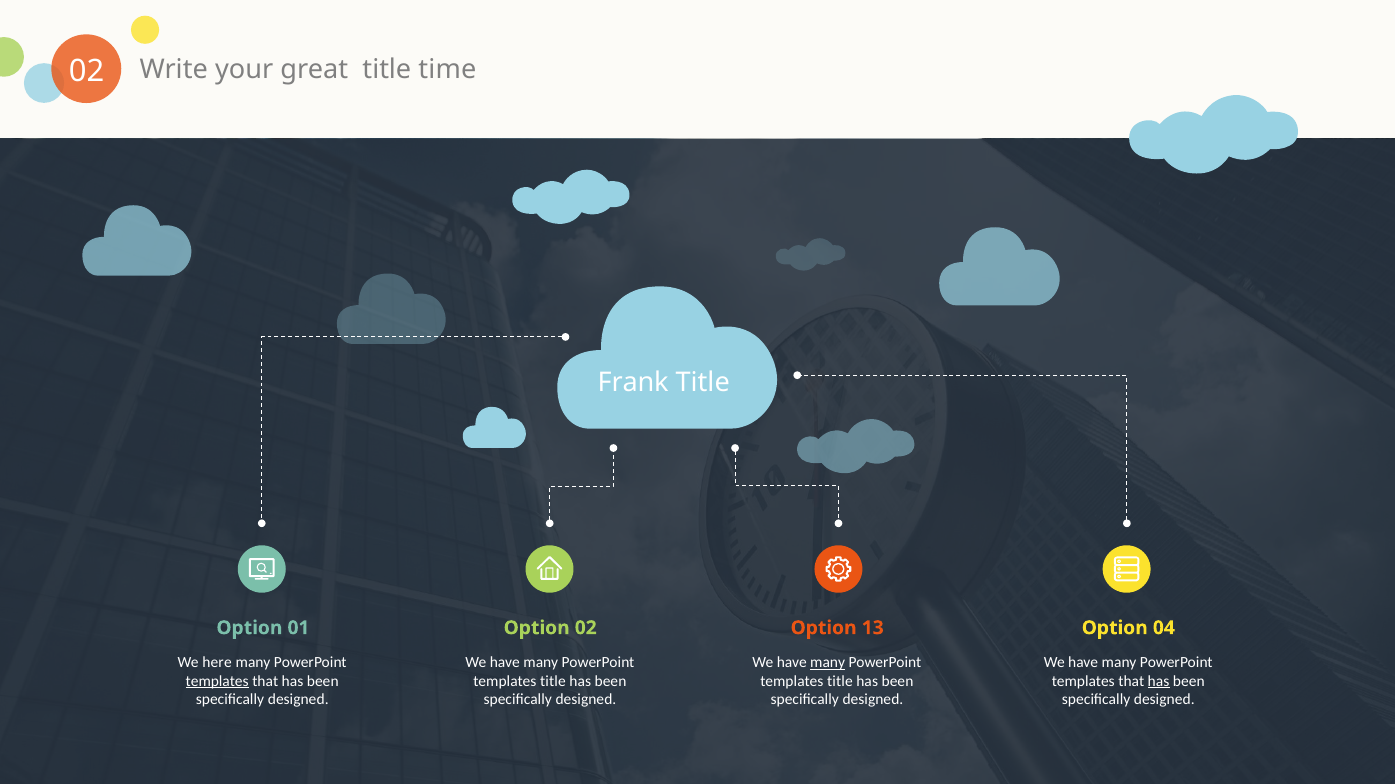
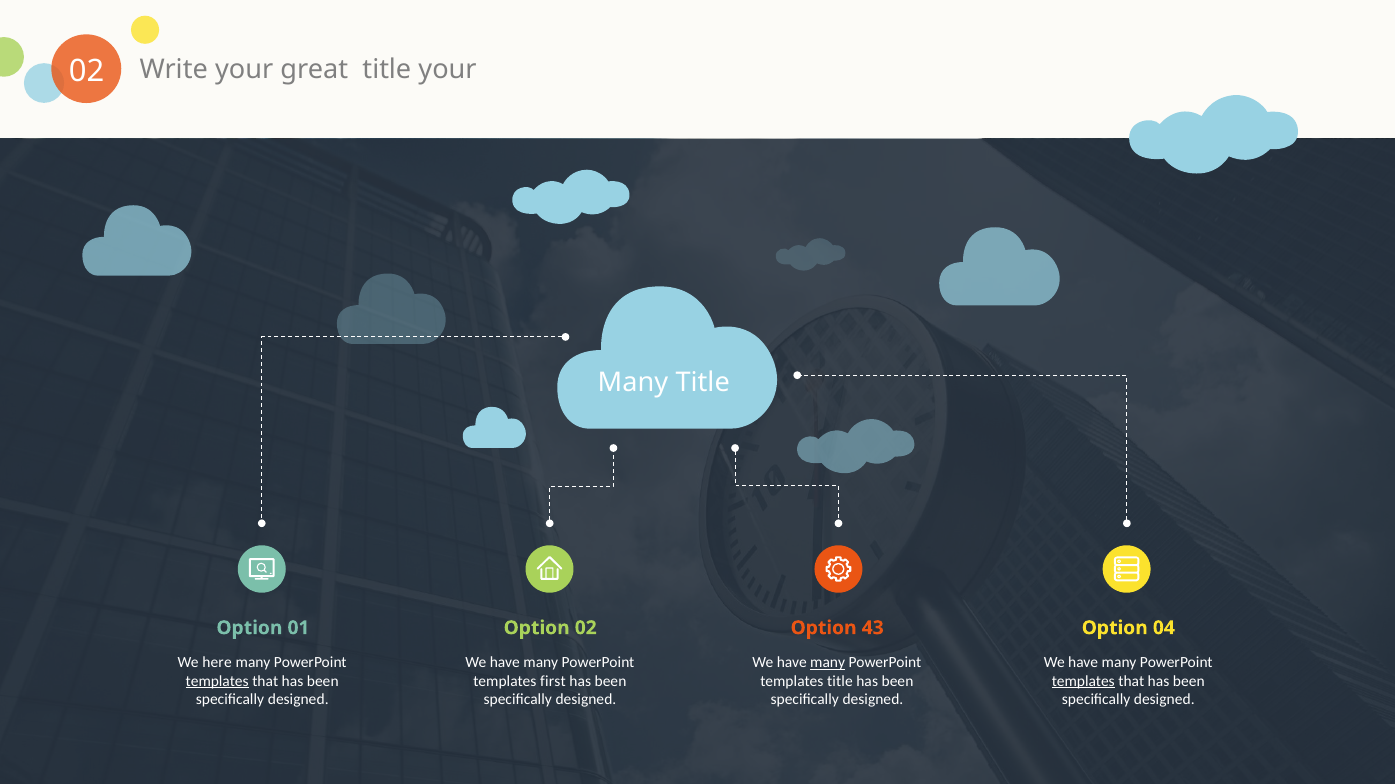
title time: time -> your
Frank at (633, 383): Frank -> Many
13: 13 -> 43
title at (553, 681): title -> first
templates at (1083, 681) underline: none -> present
has at (1159, 681) underline: present -> none
